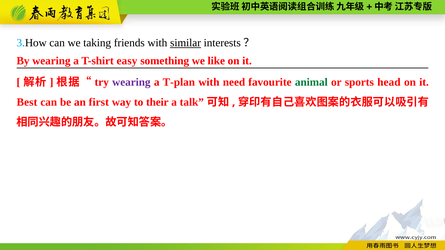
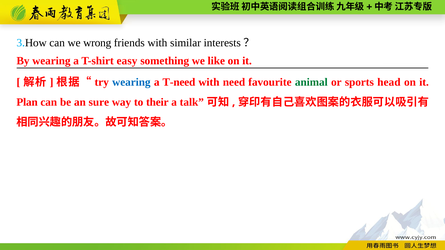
taking: taking -> wrong
similar underline: present -> none
wearing at (131, 82) colour: purple -> blue
T-plan: T-plan -> T-need
Best: Best -> Plan
first: first -> sure
